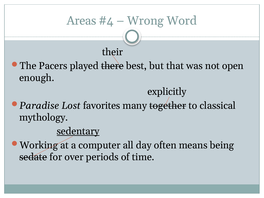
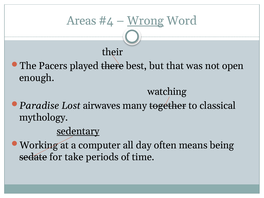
Wrong underline: none -> present
explicitly: explicitly -> watching
favorites: favorites -> airwaves
over: over -> take
